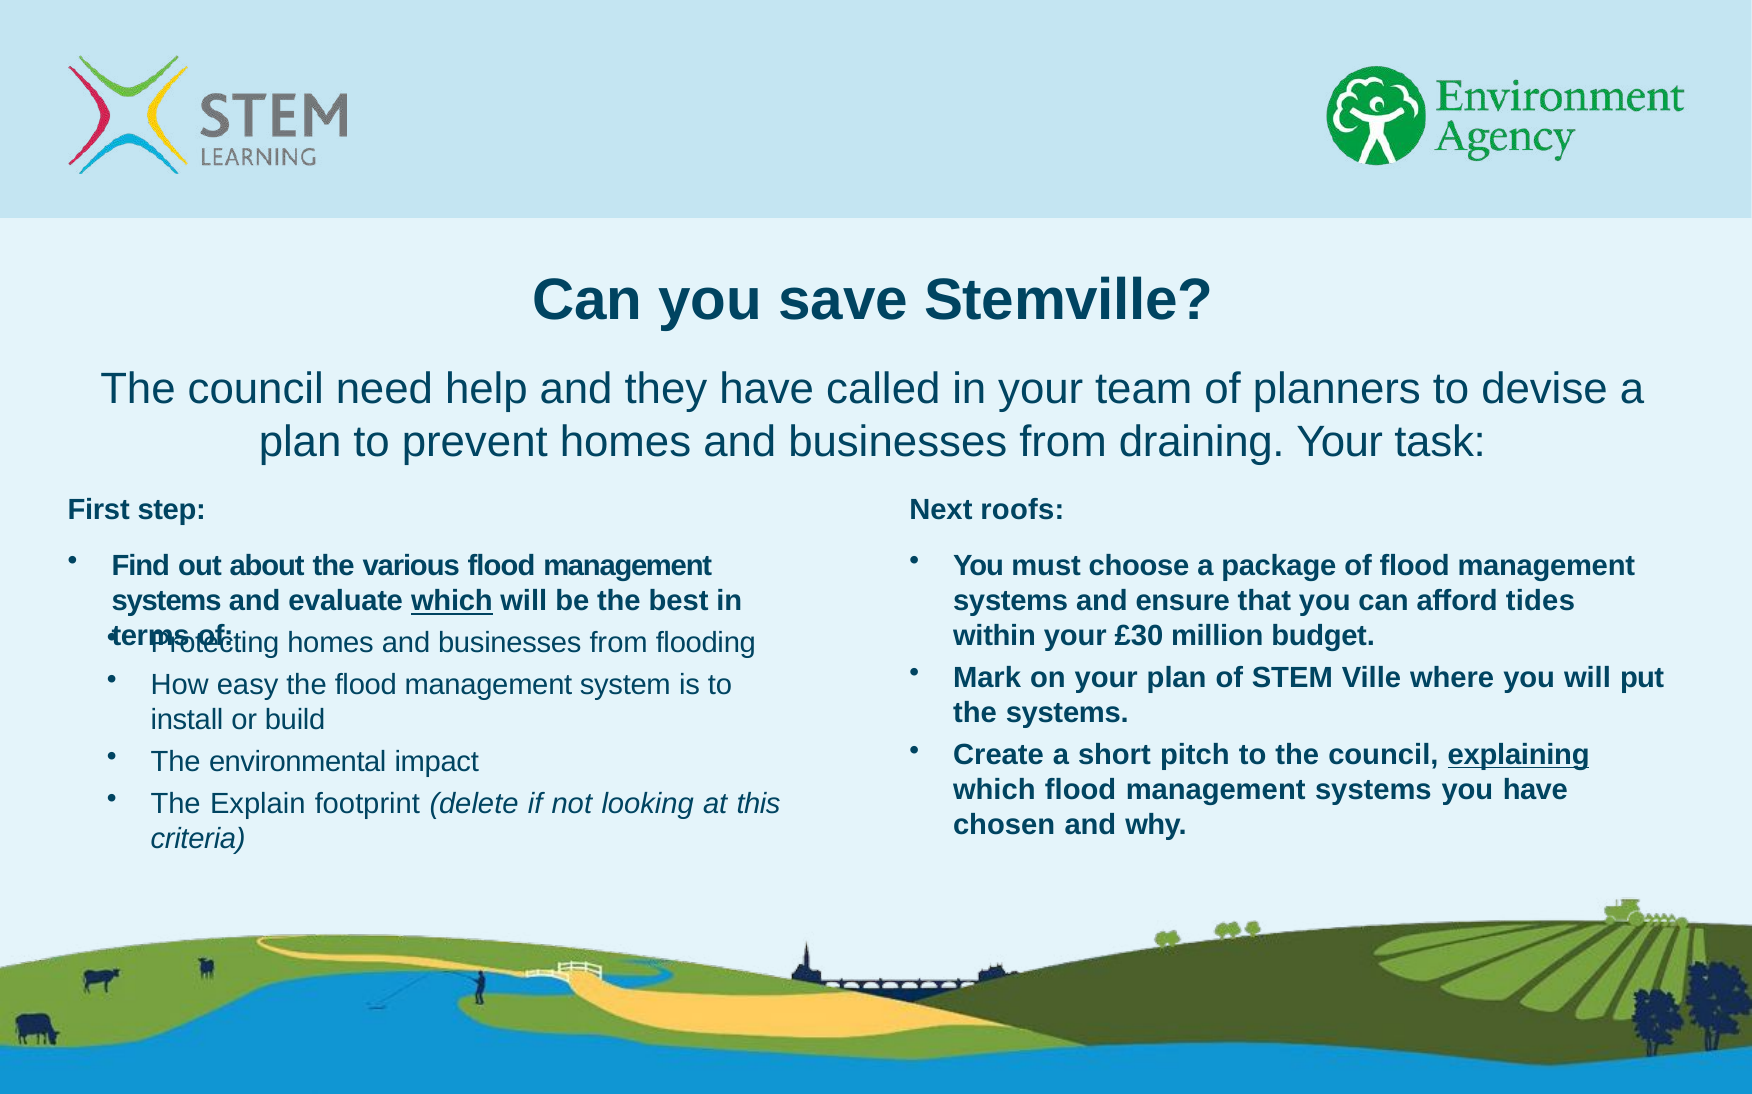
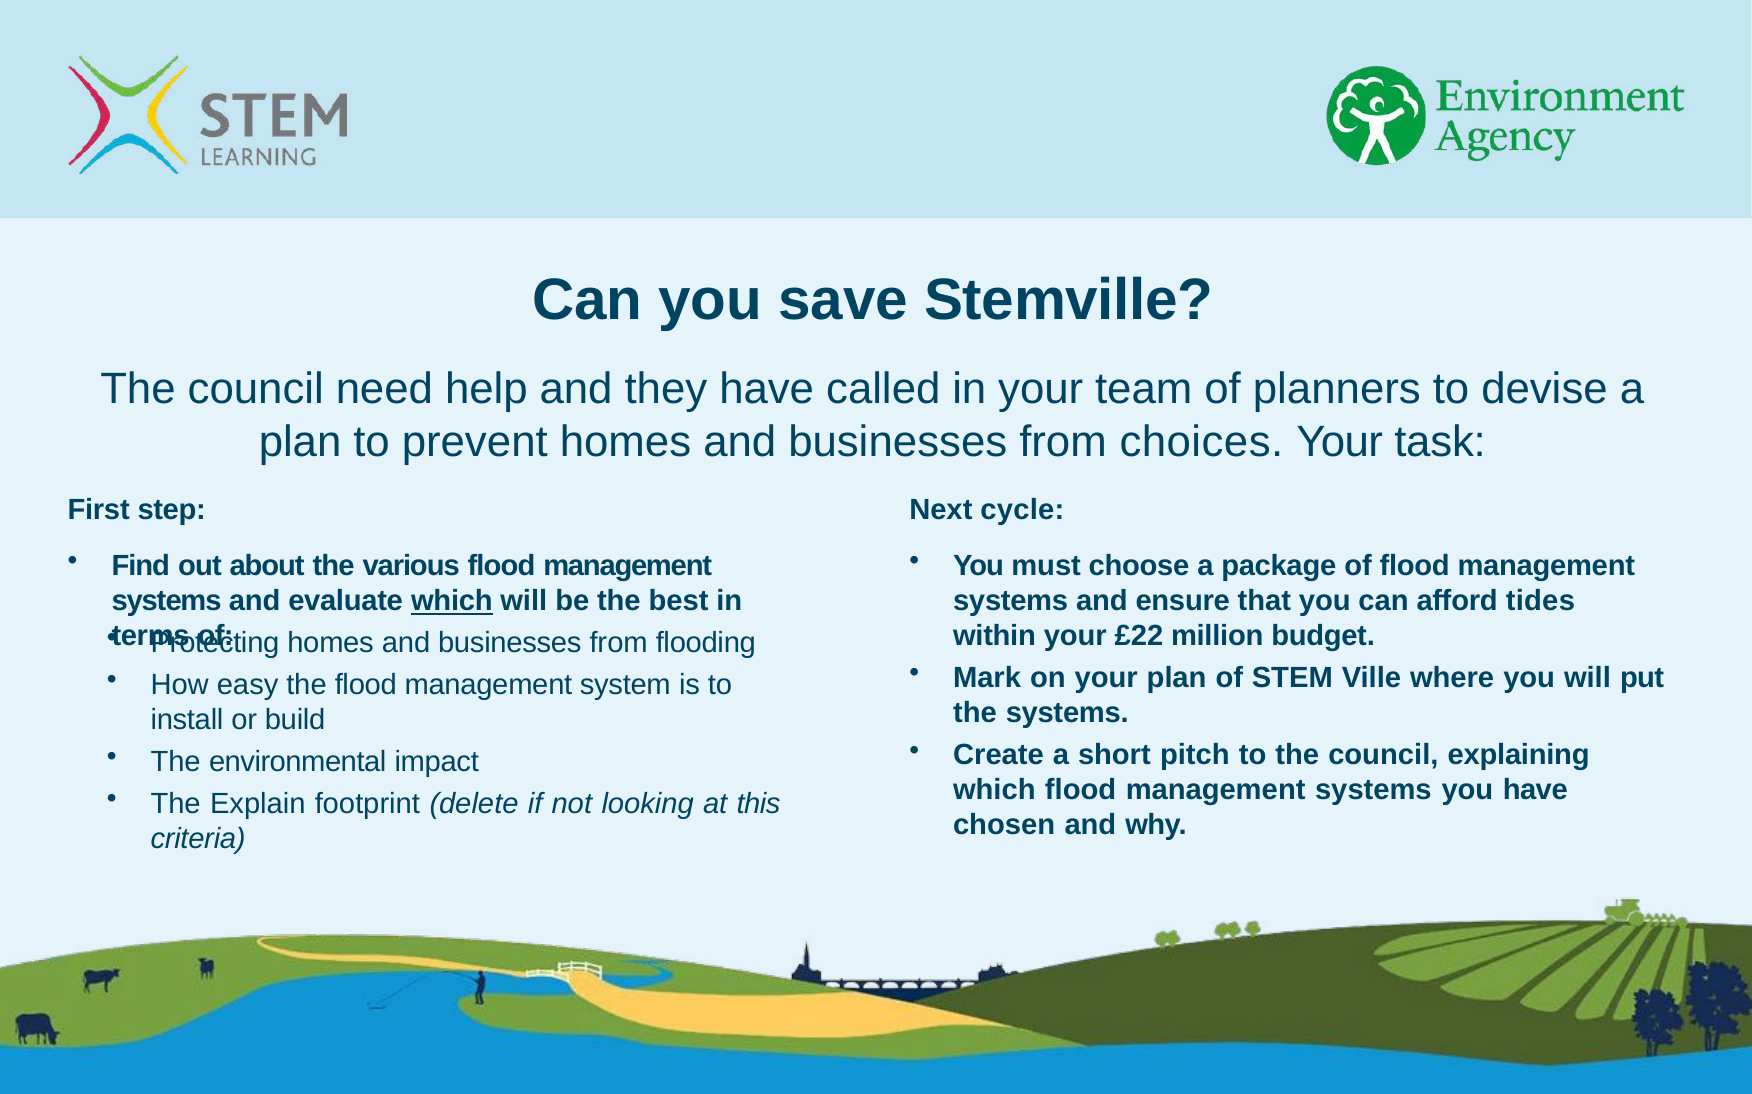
draining: draining -> choices
roofs: roofs -> cycle
£30: £30 -> £22
explaining underline: present -> none
